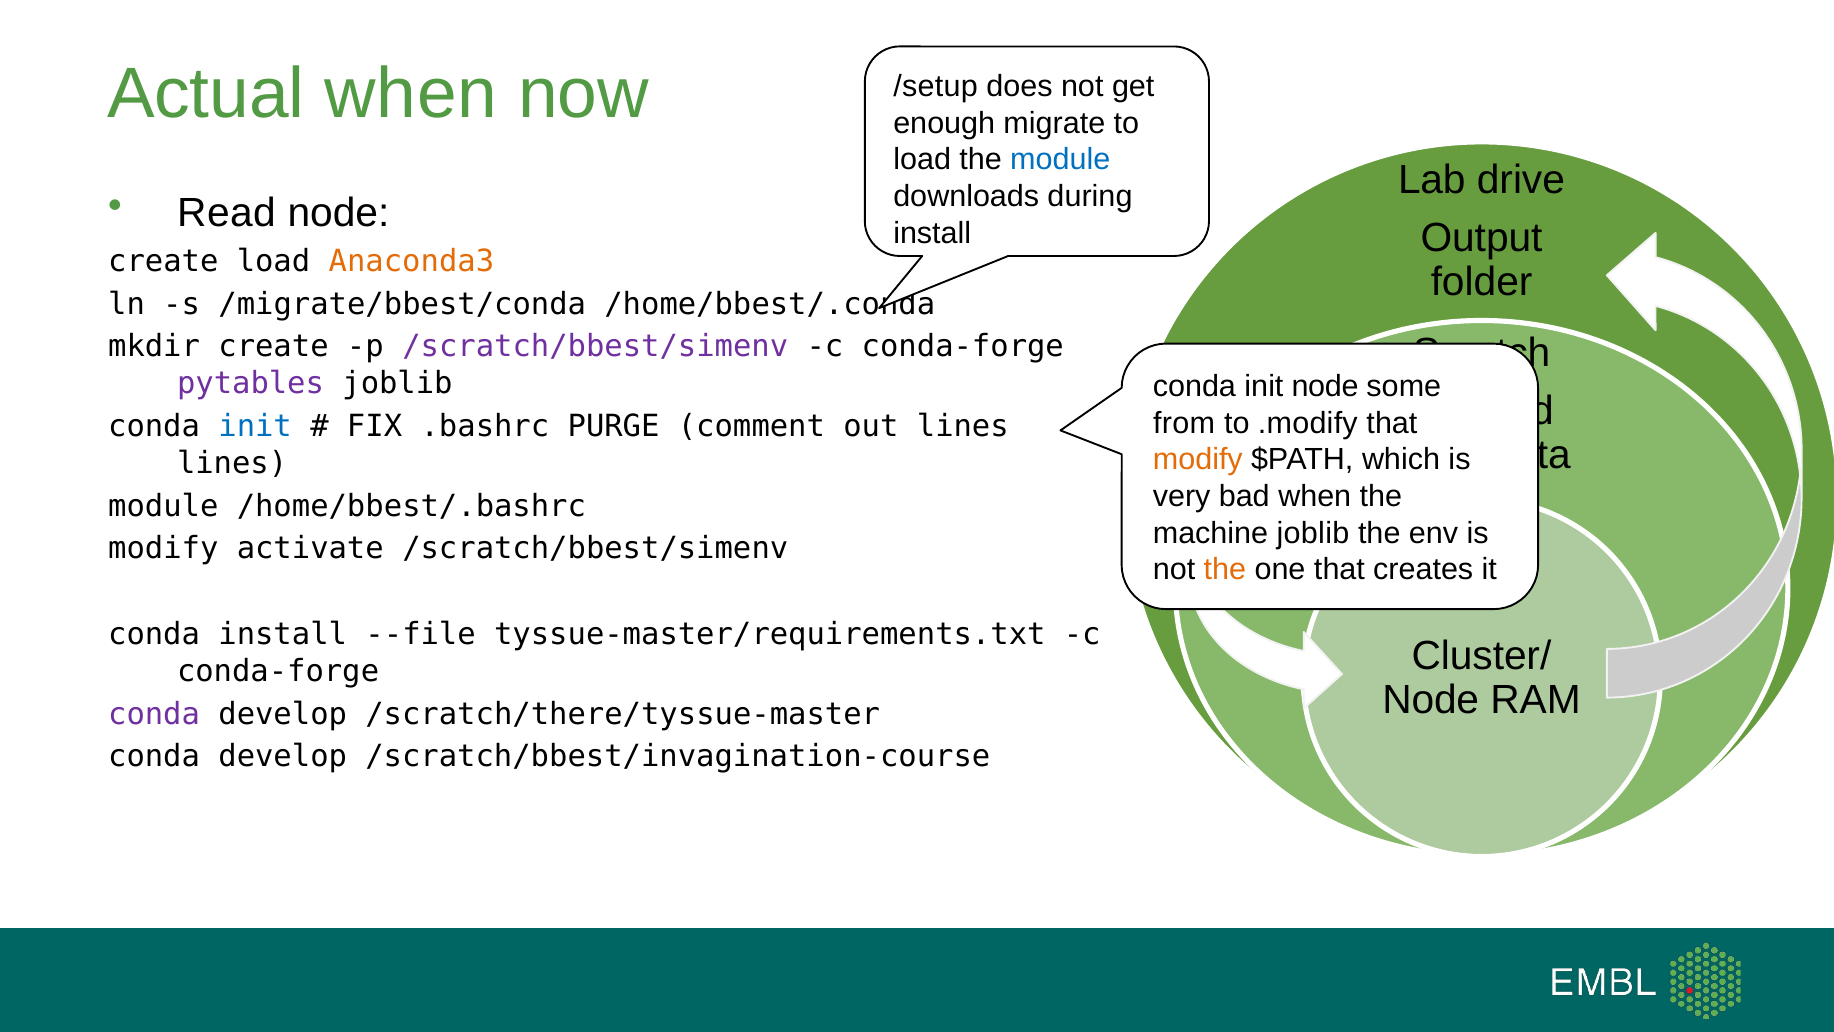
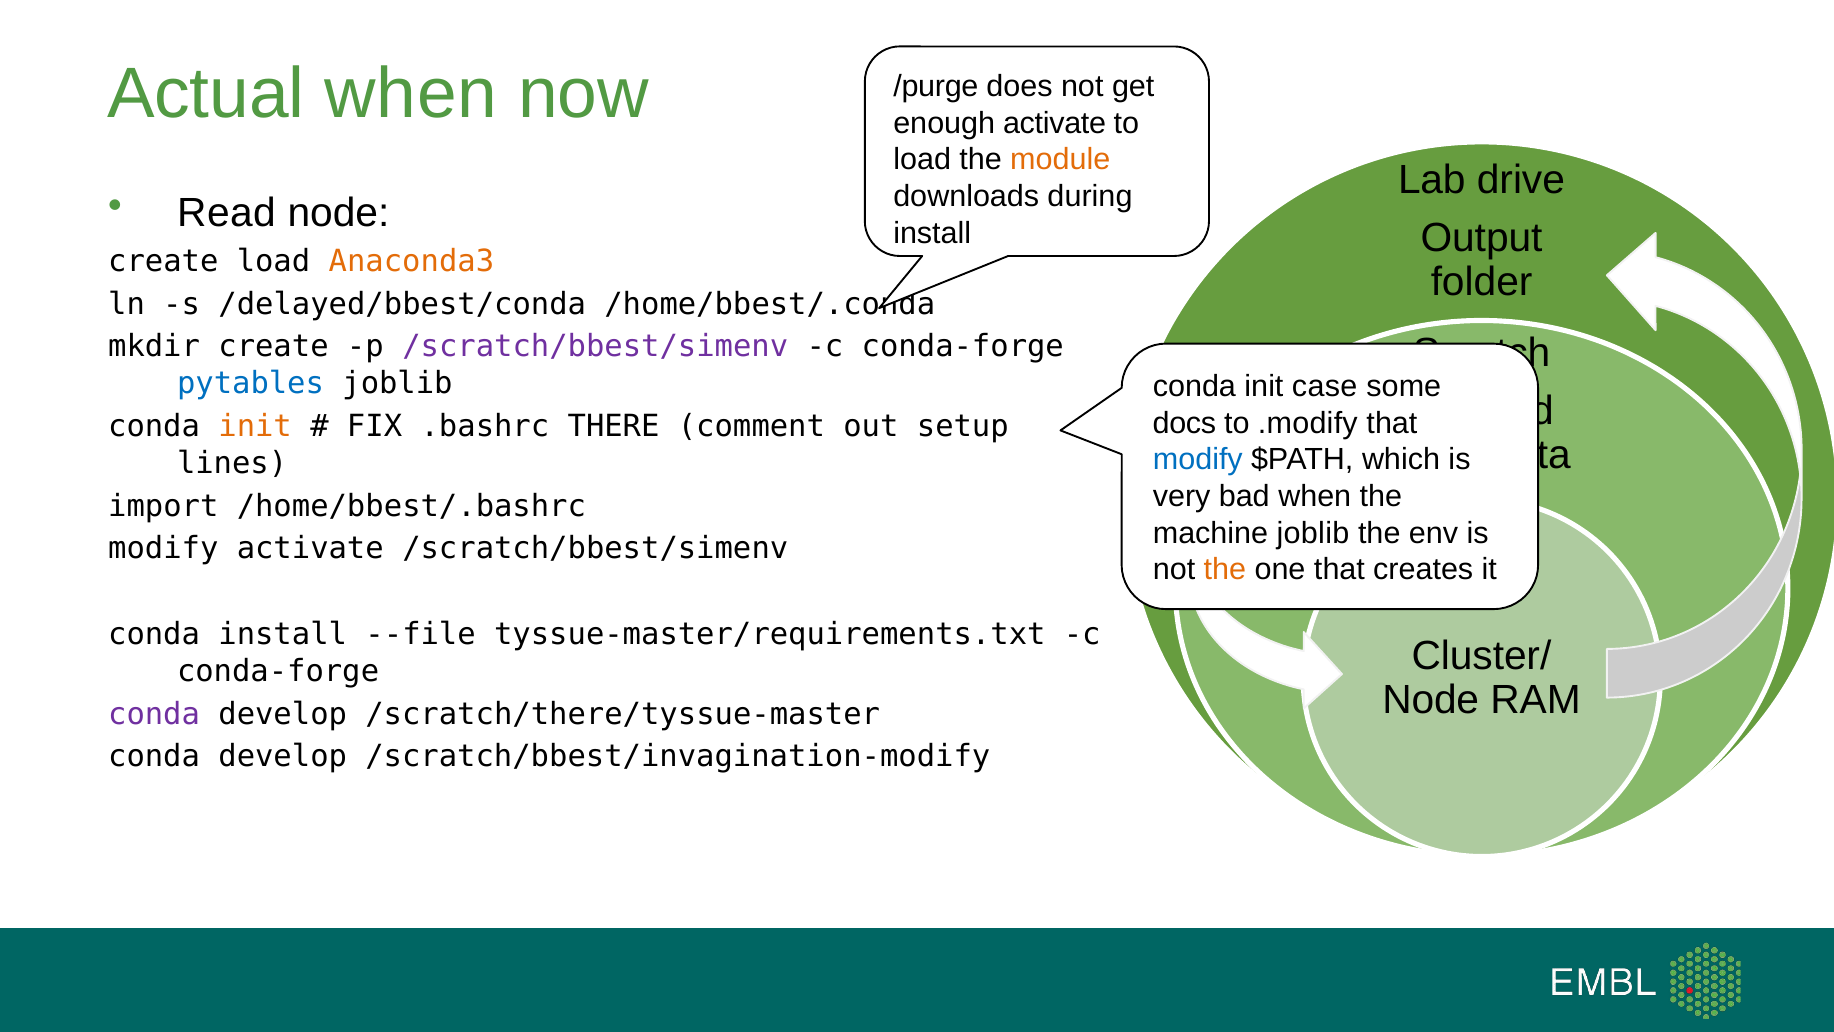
/setup: /setup -> /purge
enough migrate: migrate -> activate
module at (1060, 160) colour: blue -> orange
/migrate/bbest/conda: /migrate/bbest/conda -> /delayed/bbest/conda
pytables colour: purple -> blue
init node: node -> case
from: from -> docs
init at (255, 426) colour: blue -> orange
PURGE: PURGE -> THERE
out lines: lines -> setup
modify at (1198, 459) colour: orange -> blue
module at (163, 506): module -> import
/scratch/bbest/invagination-course: /scratch/bbest/invagination-course -> /scratch/bbest/invagination-modify
